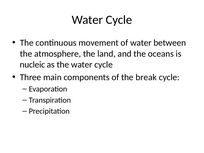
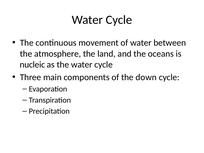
break: break -> down
